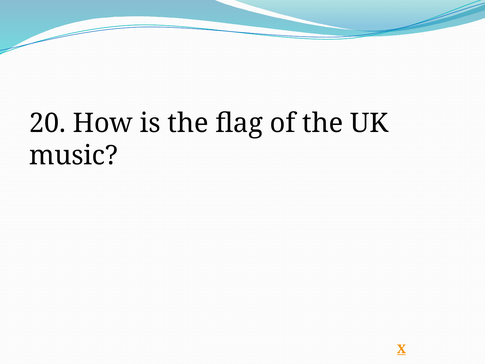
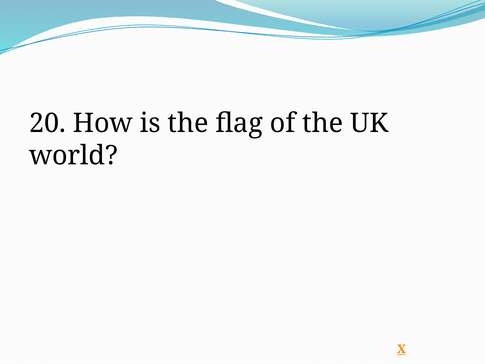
music: music -> world
